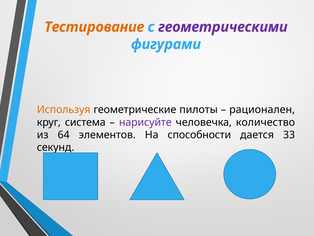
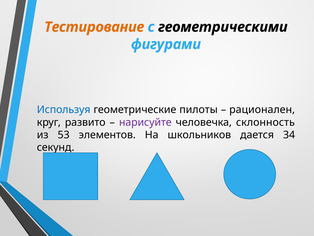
геометрическими colour: purple -> black
Используя colour: orange -> blue
система: система -> развито
количество: количество -> склонность
64: 64 -> 53
способности: способности -> школьников
33: 33 -> 34
